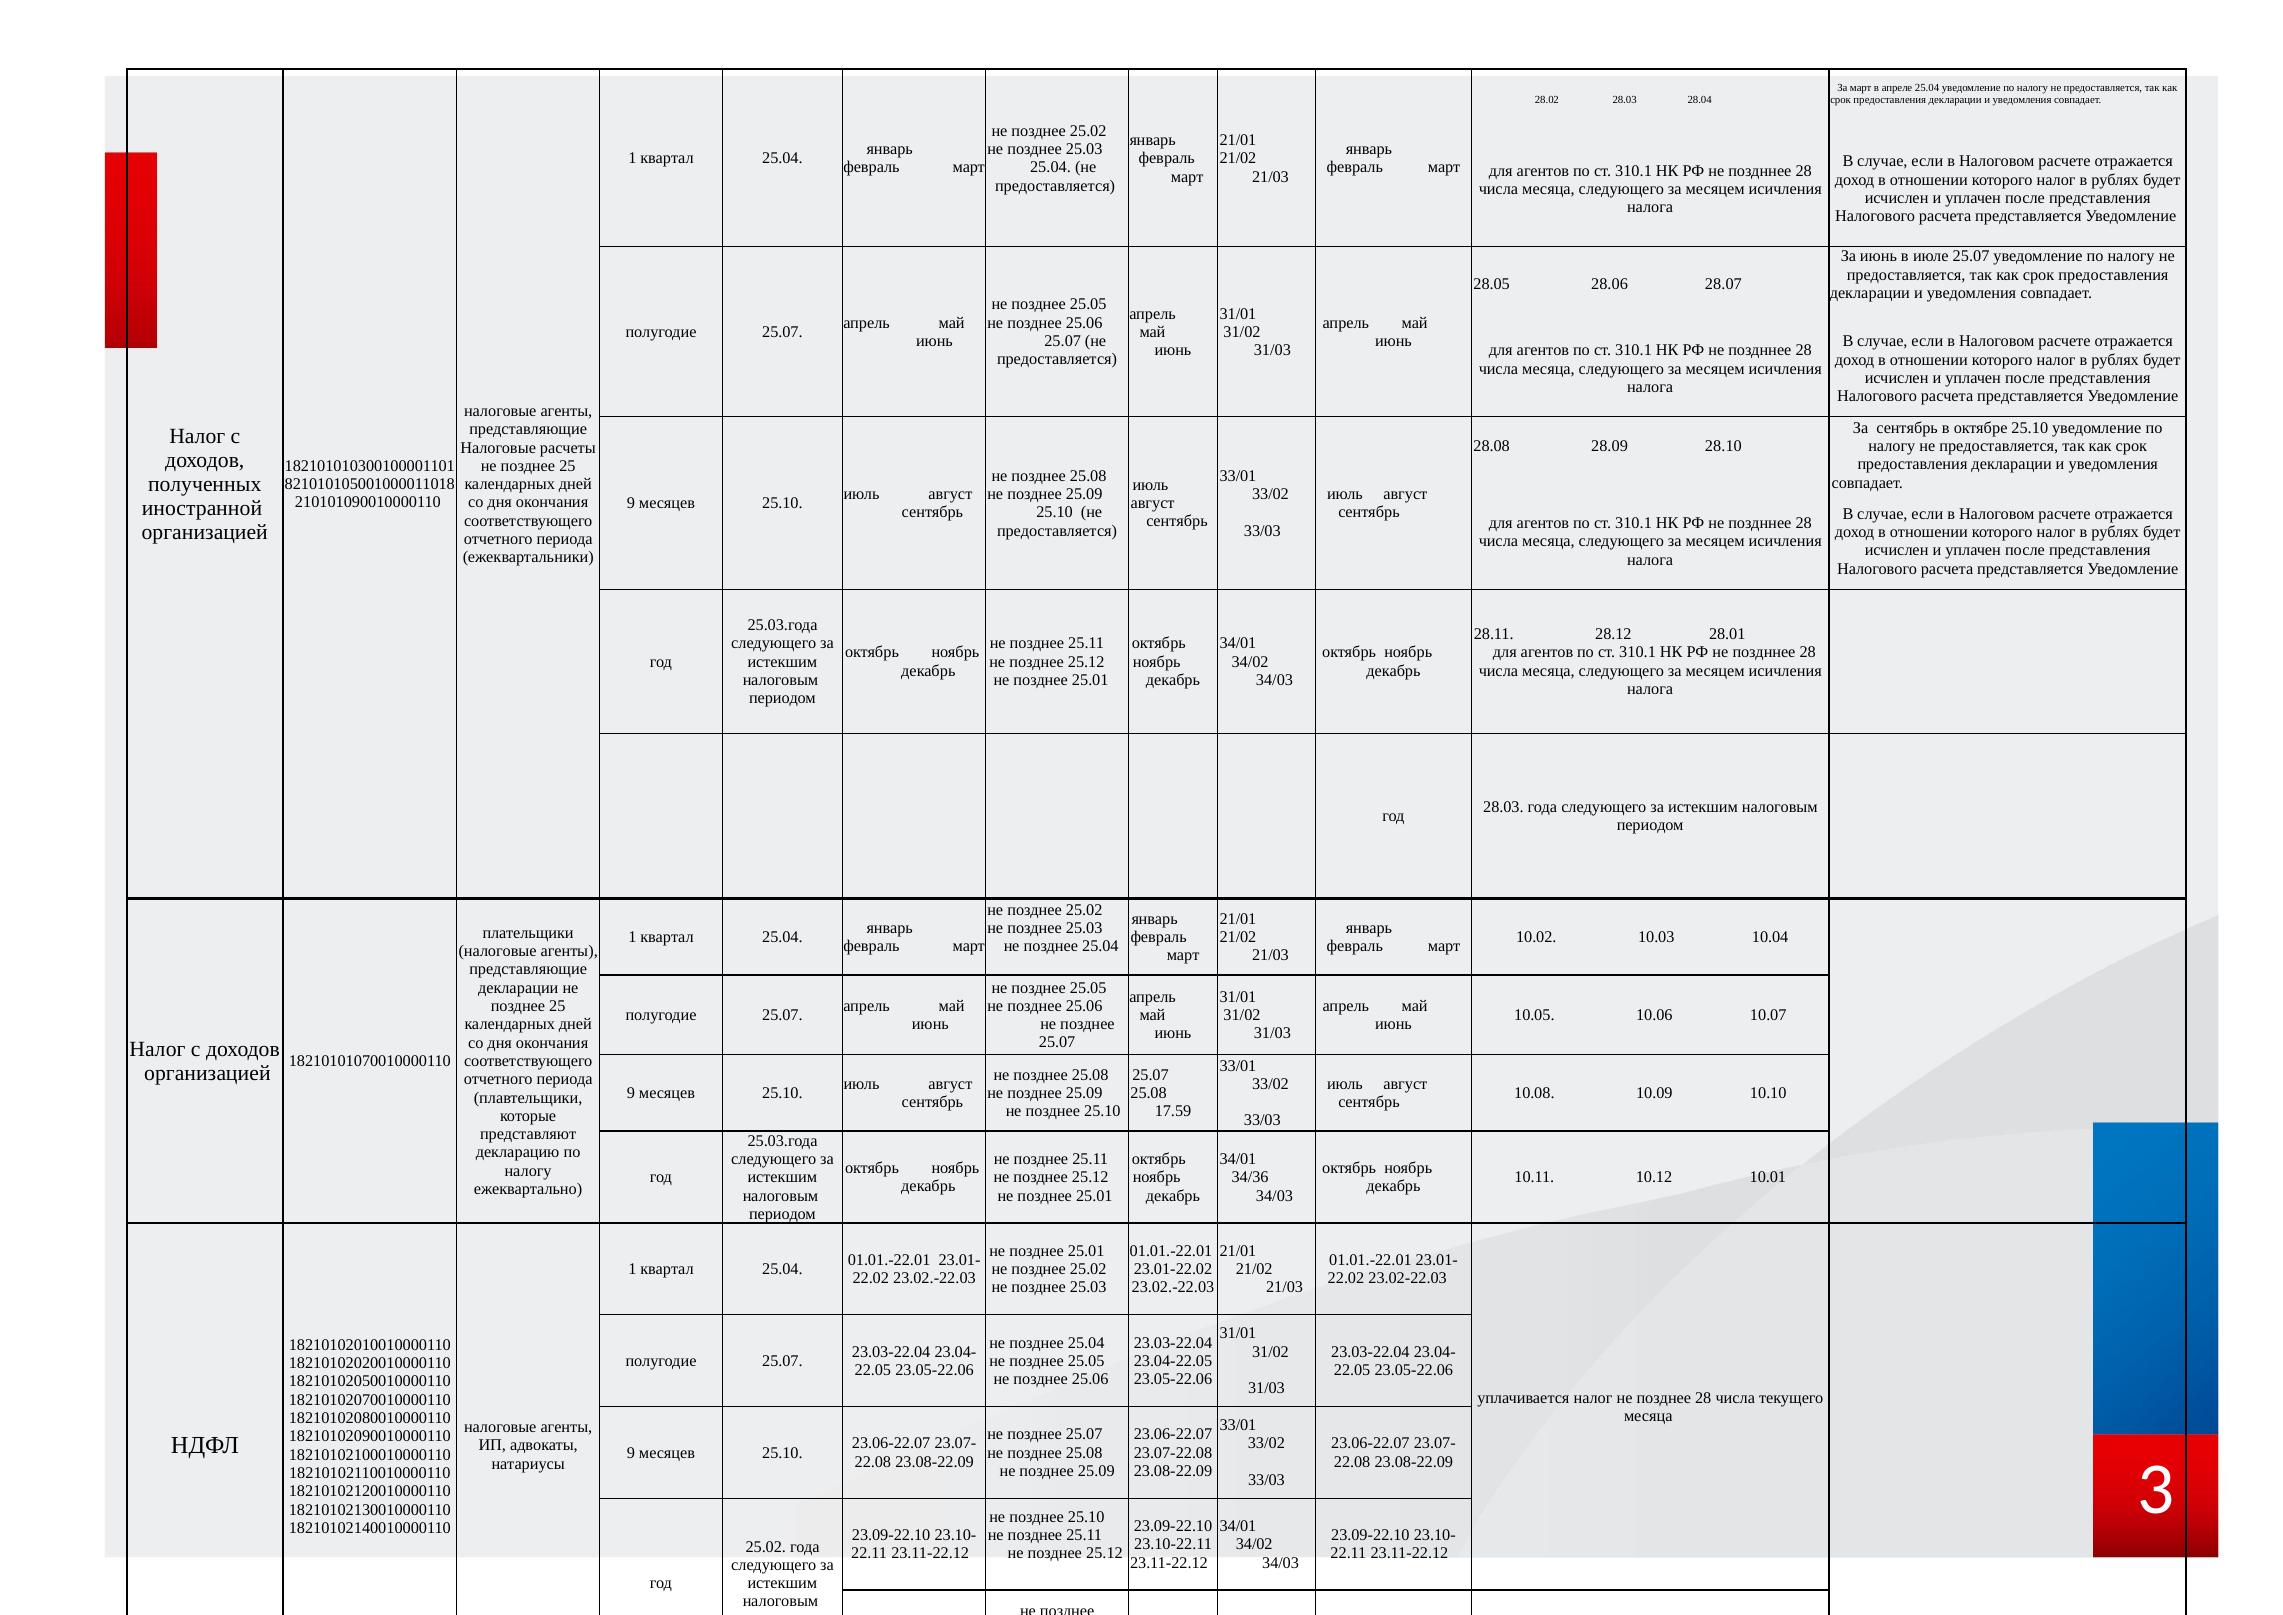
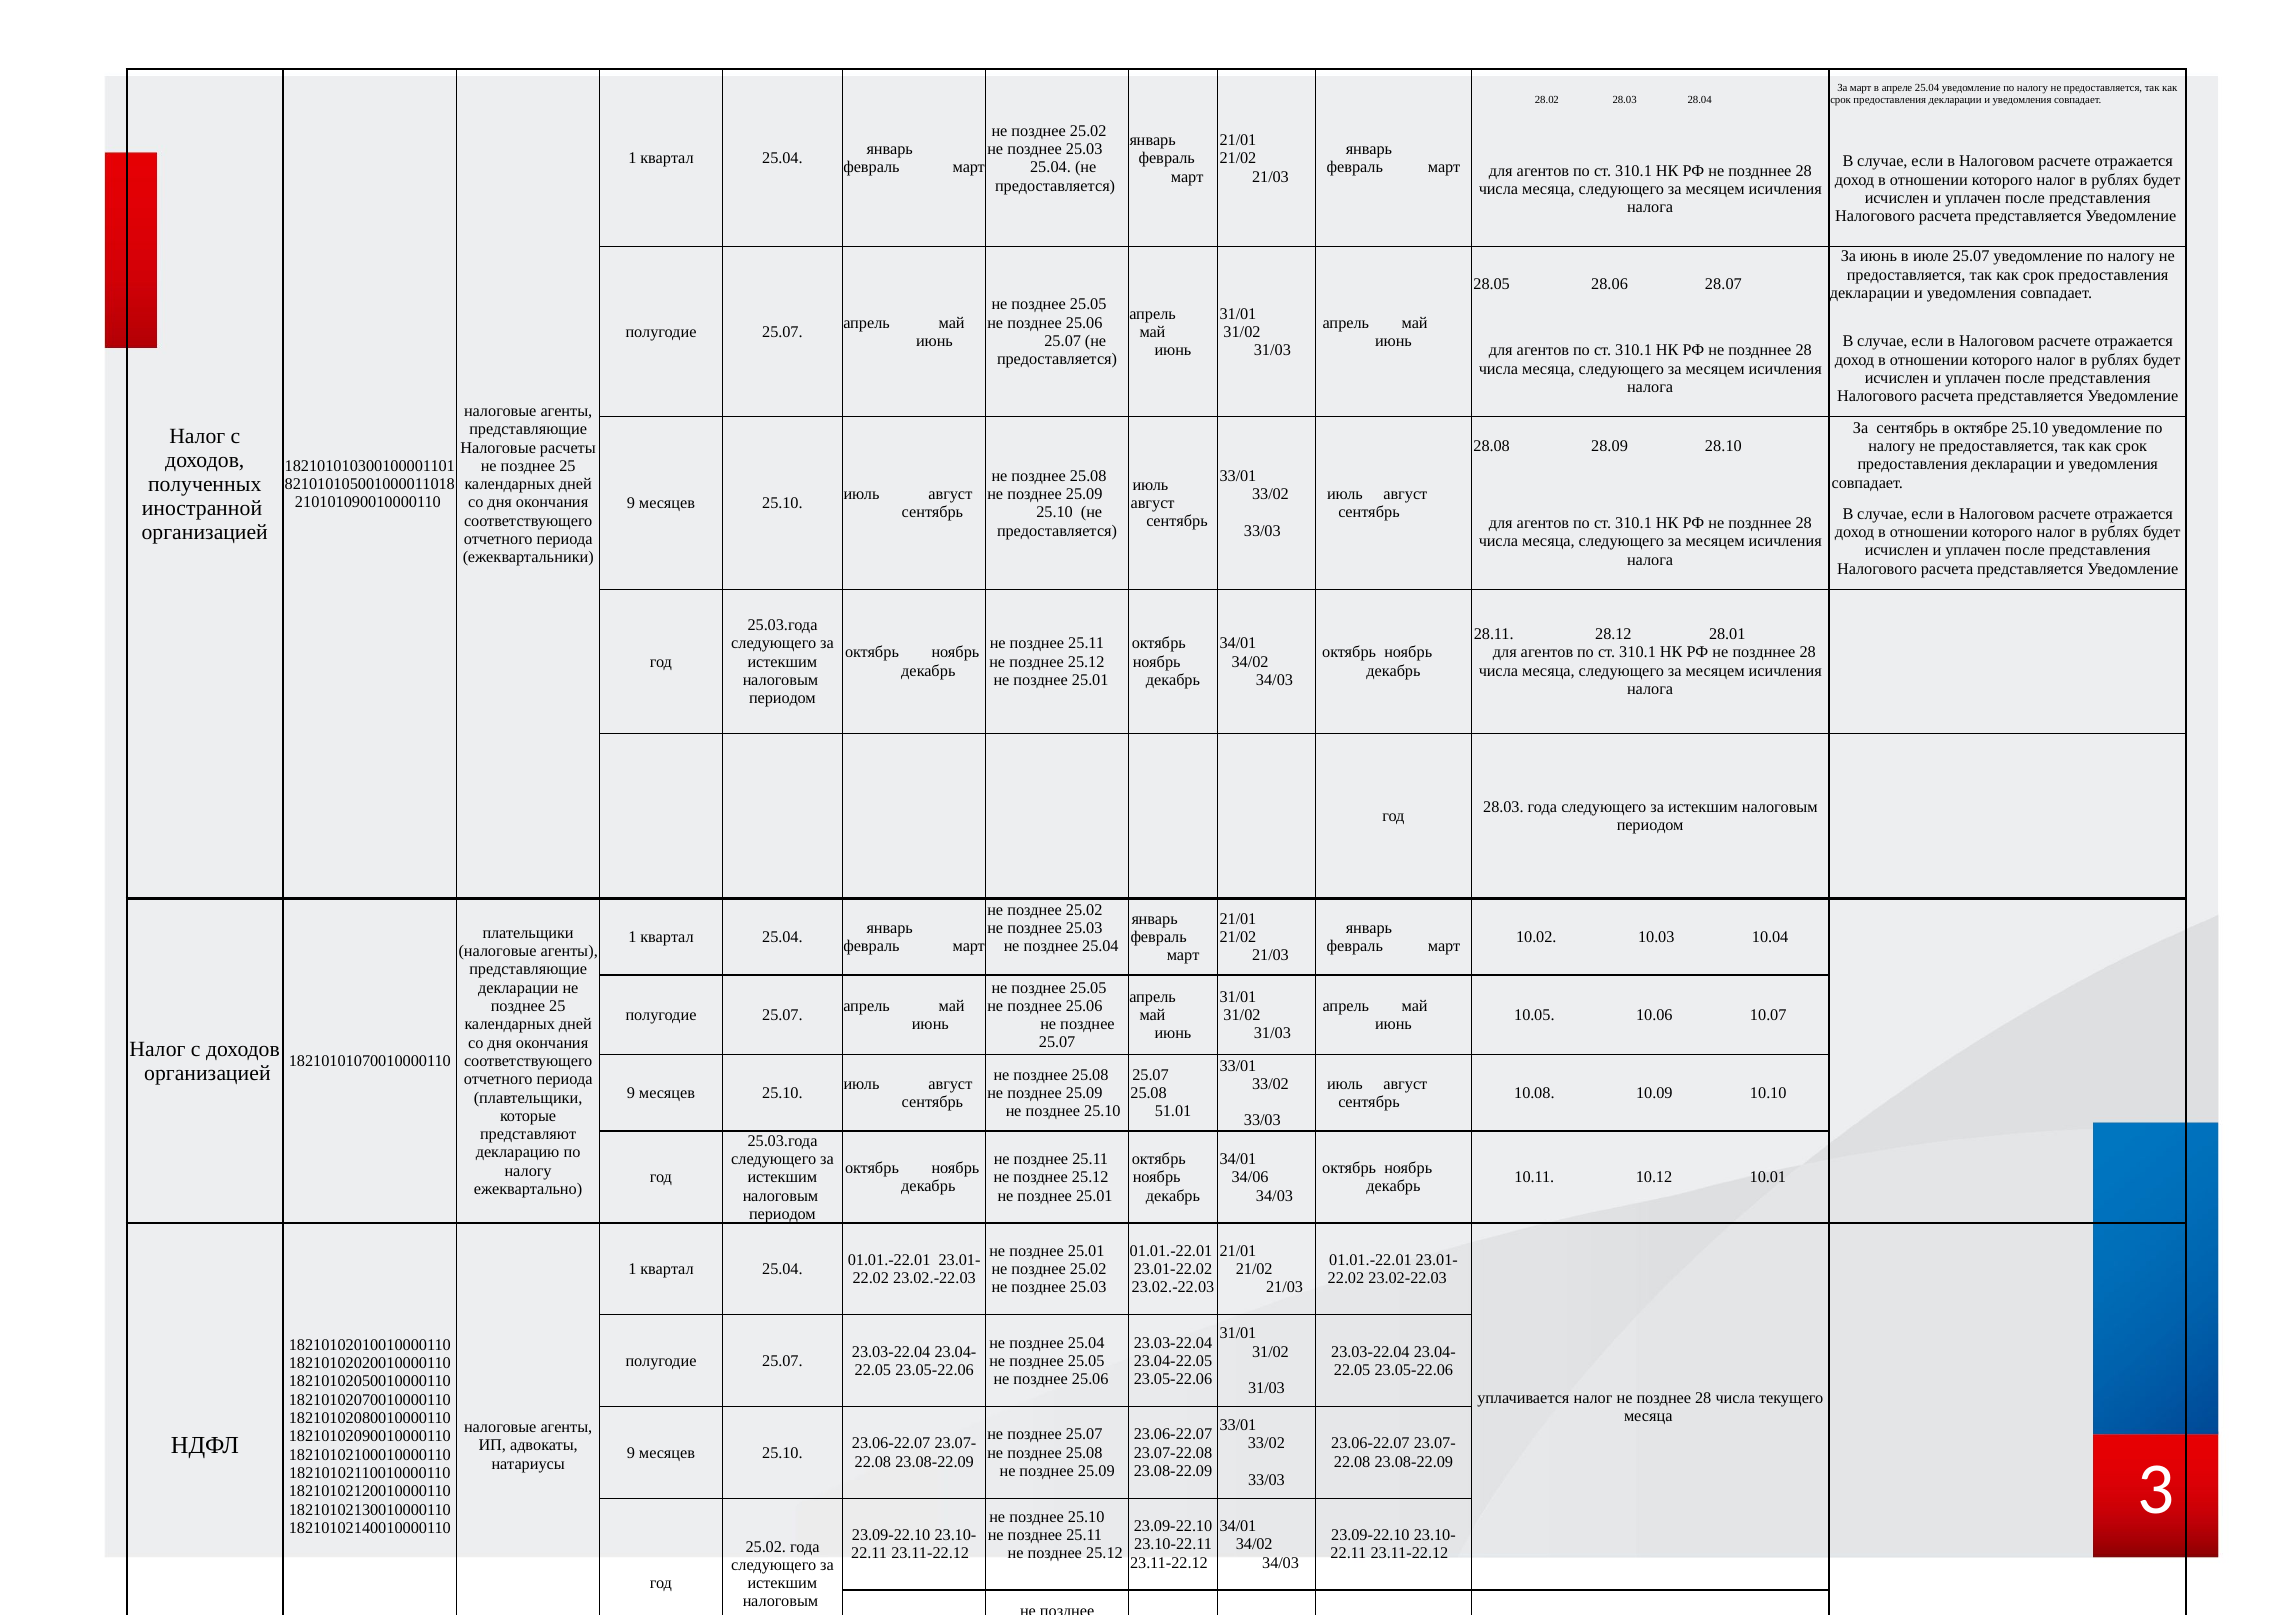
17.59: 17.59 -> 51.01
34/36: 34/36 -> 34/06
